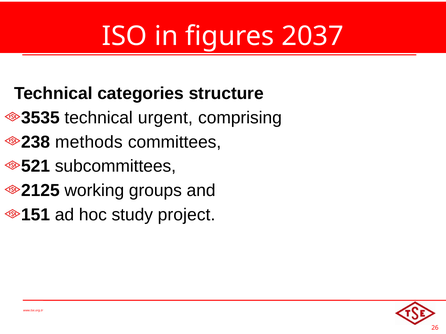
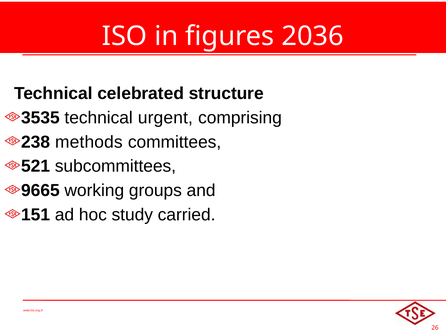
2037: 2037 -> 2036
categories: categories -> celebrated
2125: 2125 -> 9665
project: project -> carried
